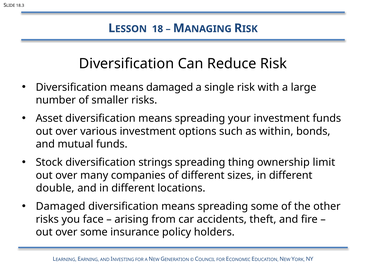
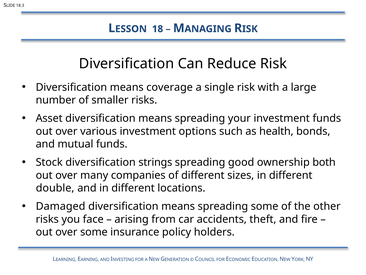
means damaged: damaged -> coverage
within: within -> health
thing: thing -> good
limit: limit -> both
